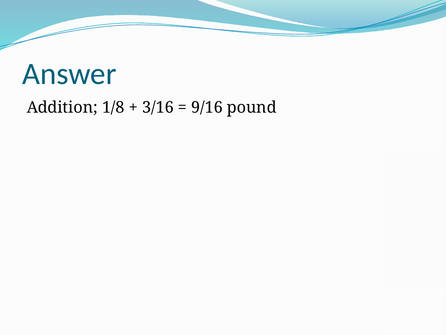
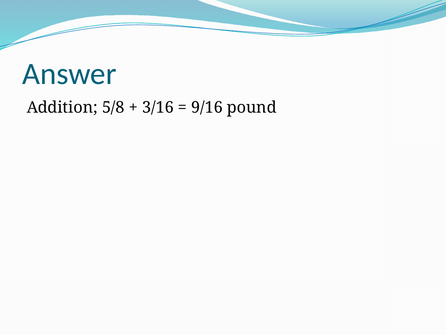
1/8: 1/8 -> 5/8
